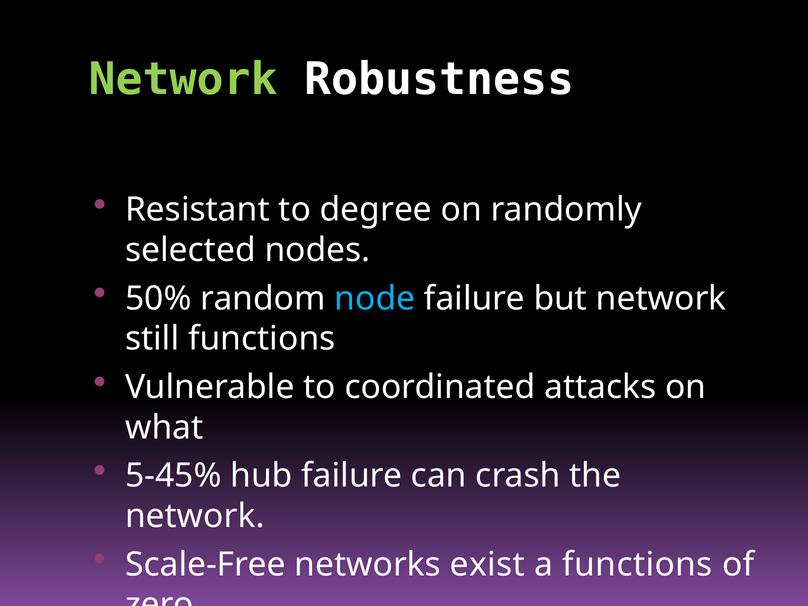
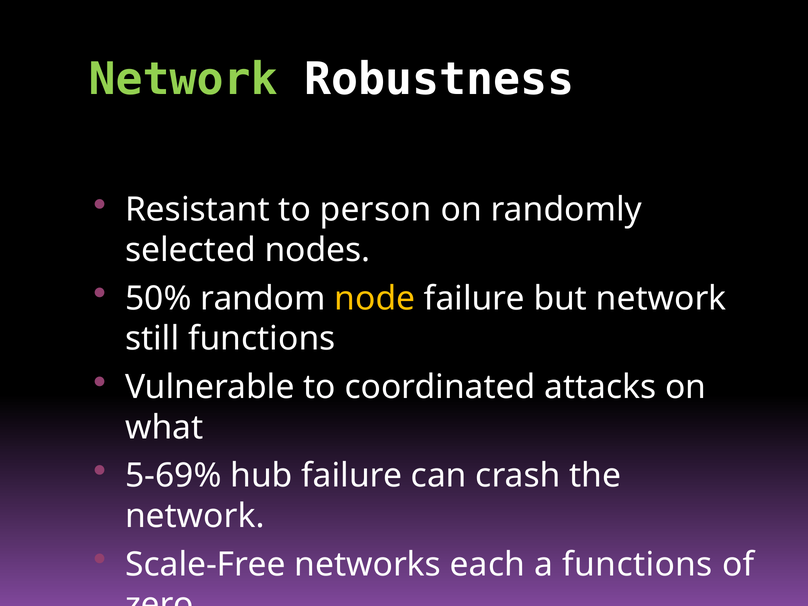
degree: degree -> person
node colour: light blue -> yellow
5-45%: 5-45% -> 5-69%
exist: exist -> each
